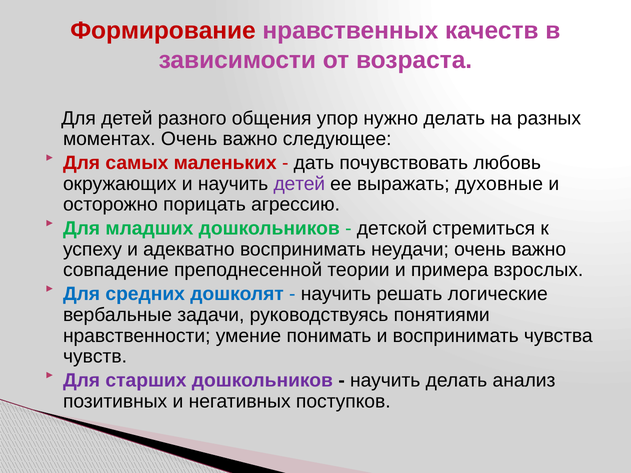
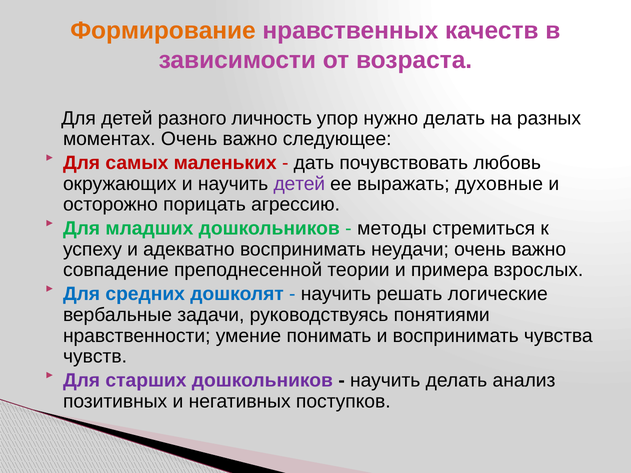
Формирование colour: red -> orange
общения: общения -> личность
детской: детской -> методы
